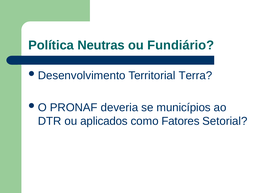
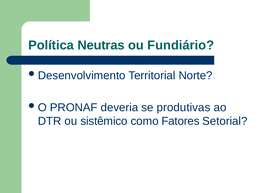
Terra: Terra -> Norte
municípios: municípios -> produtivas
aplicados: aplicados -> sistêmico
